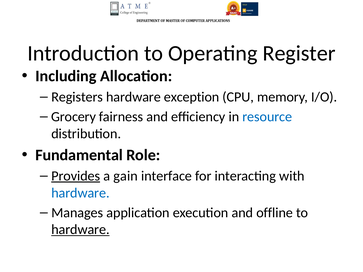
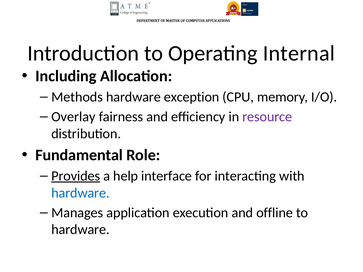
Register: Register -> Internal
Registers: Registers -> Methods
Grocery: Grocery -> Overlay
resource colour: blue -> purple
gain: gain -> help
hardware at (80, 230) underline: present -> none
